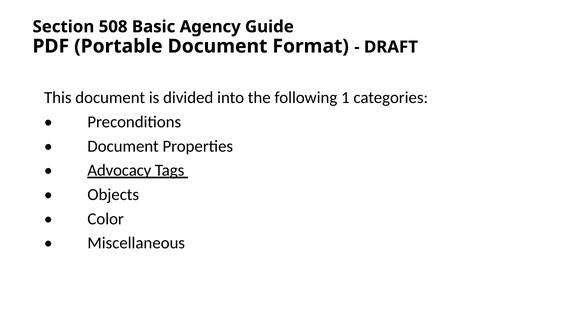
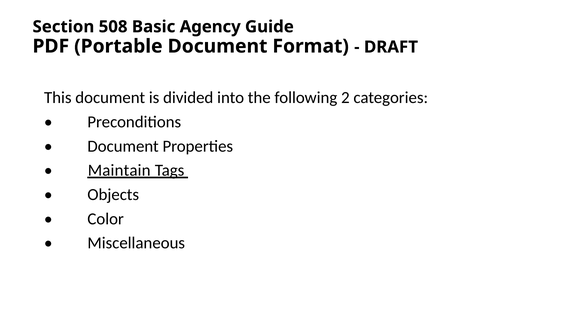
1: 1 -> 2
Advocacy: Advocacy -> Maintain
